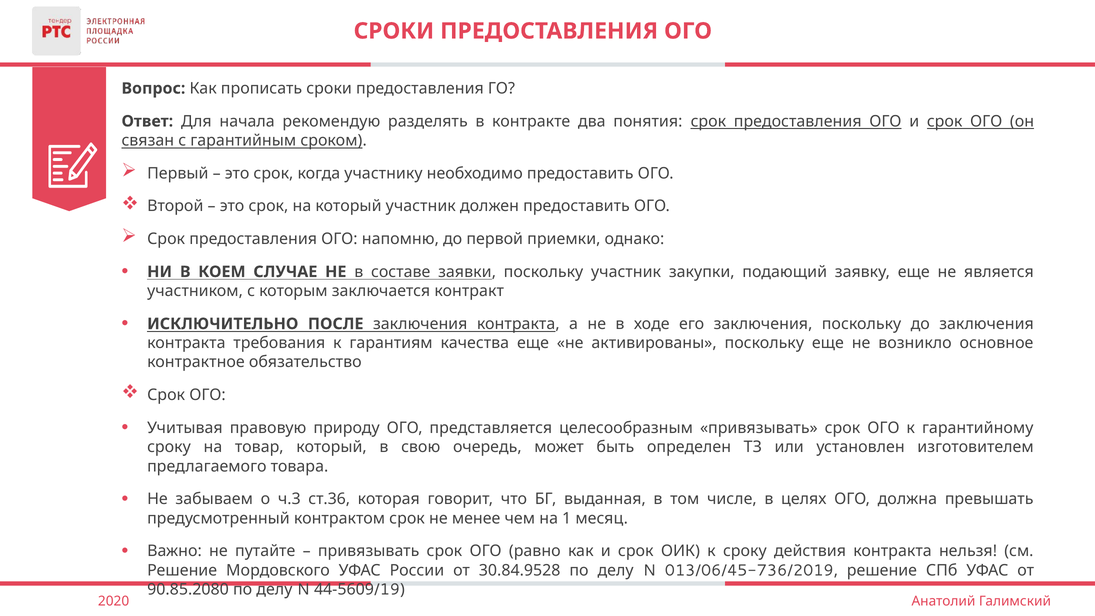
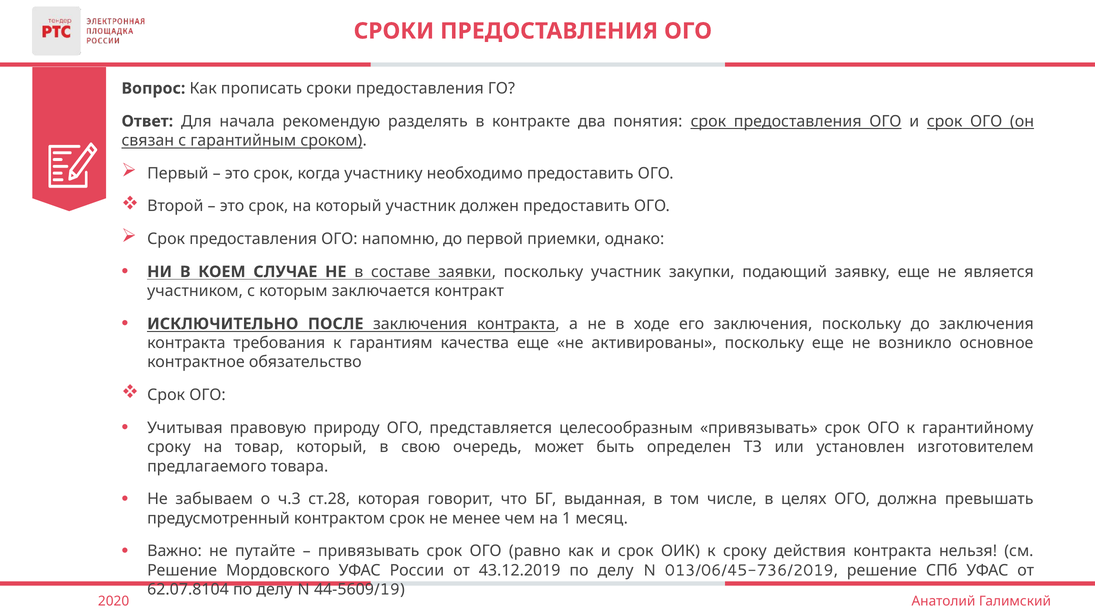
ст.36: ст.36 -> ст.28
30.84.9528: 30.84.9528 -> 43.12.2019
90.85.2080: 90.85.2080 -> 62.07.8104
